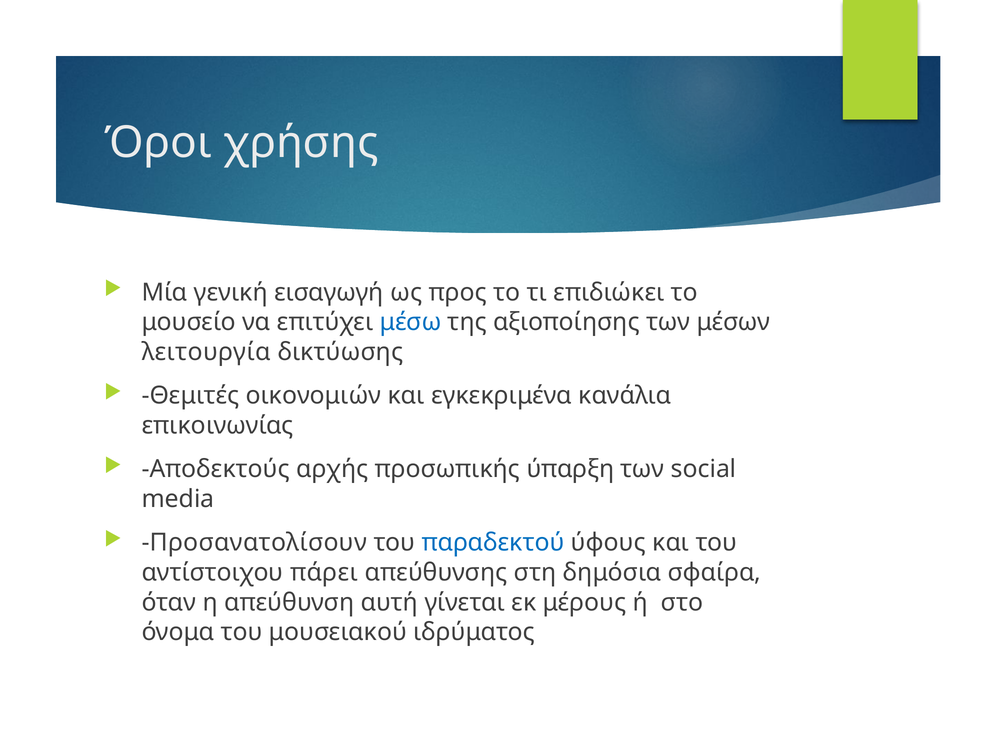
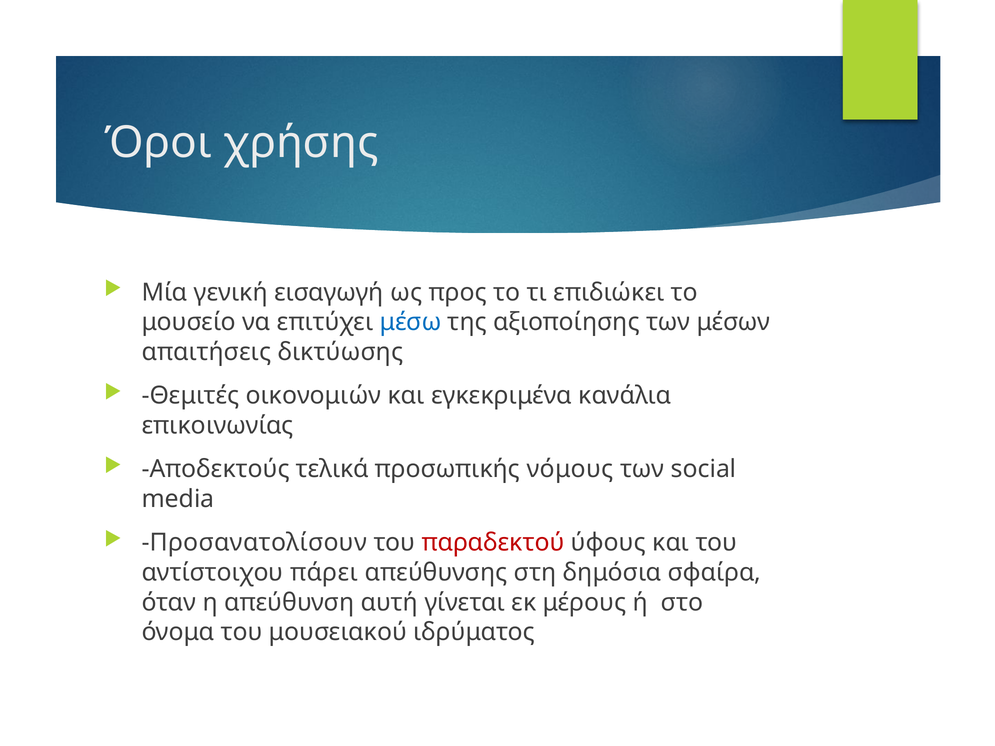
λειτουργία: λειτουργία -> απαιτήσεις
αρχής: αρχής -> τελικά
ύπαρξη: ύπαρξη -> νόμους
παραδεκτού colour: blue -> red
